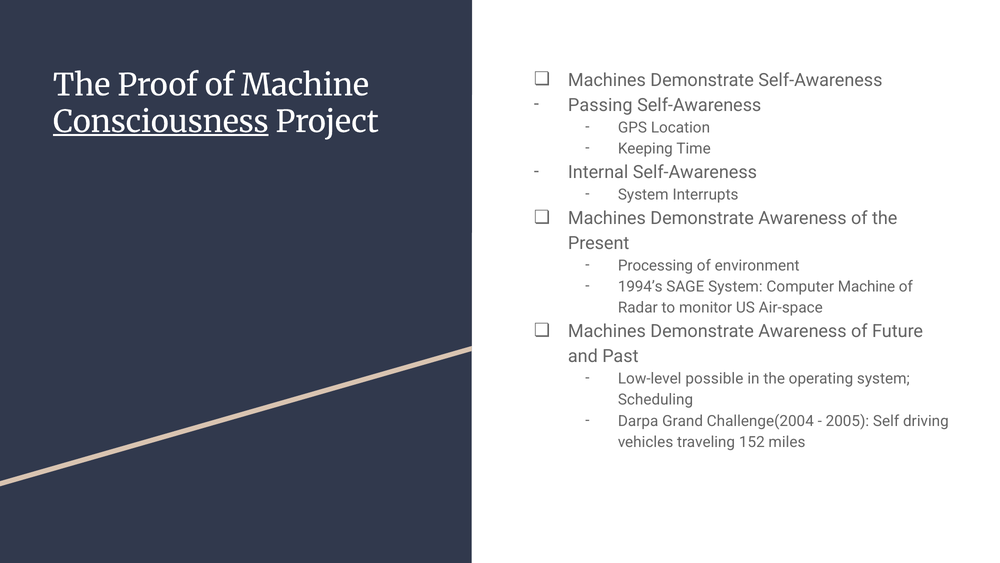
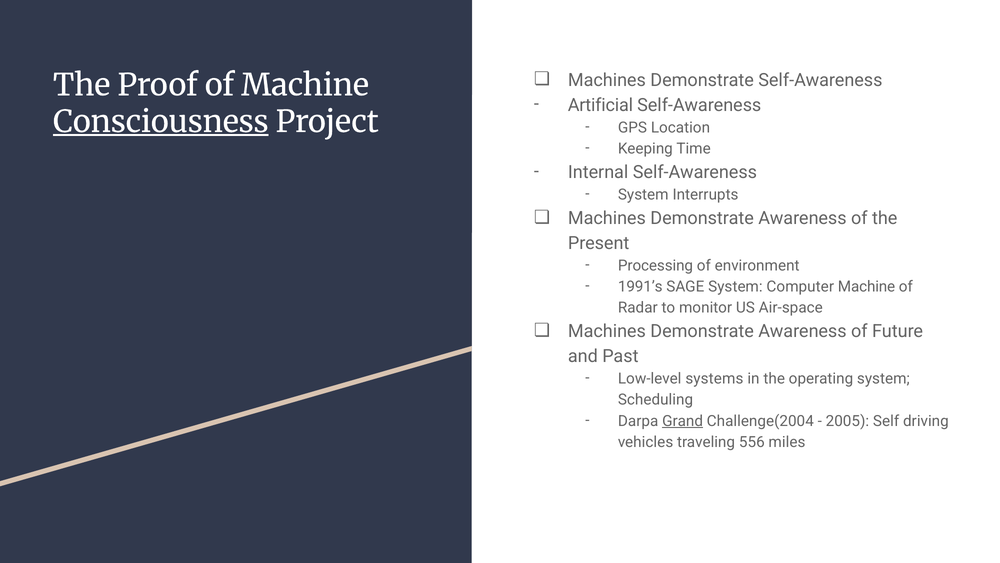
Passing: Passing -> Artificial
1994’s: 1994’s -> 1991’s
possible: possible -> systems
Grand underline: none -> present
152: 152 -> 556
